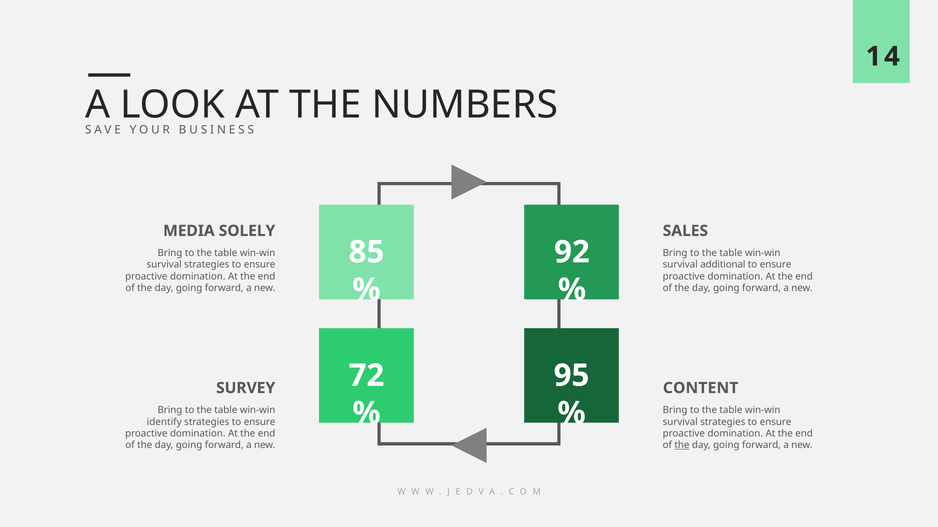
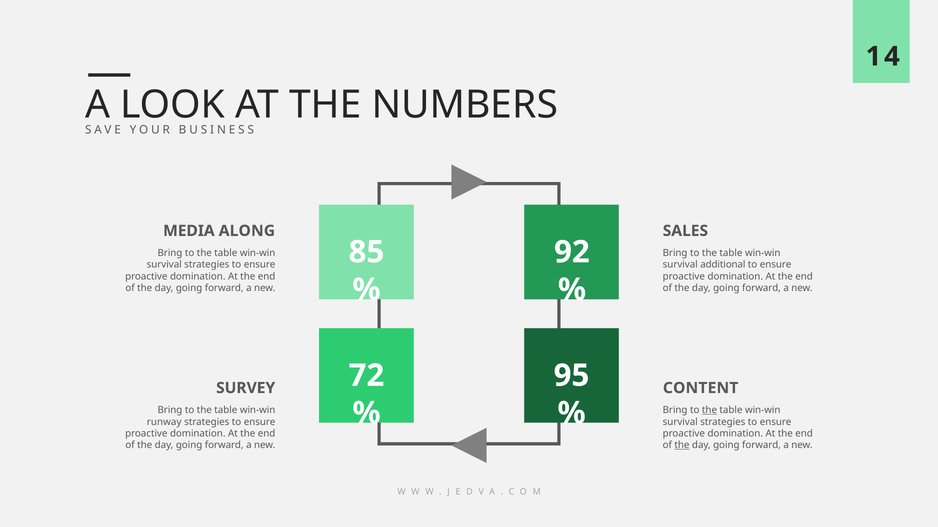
SOLELY: SOLELY -> ALONG
the at (710, 411) underline: none -> present
identify: identify -> runway
